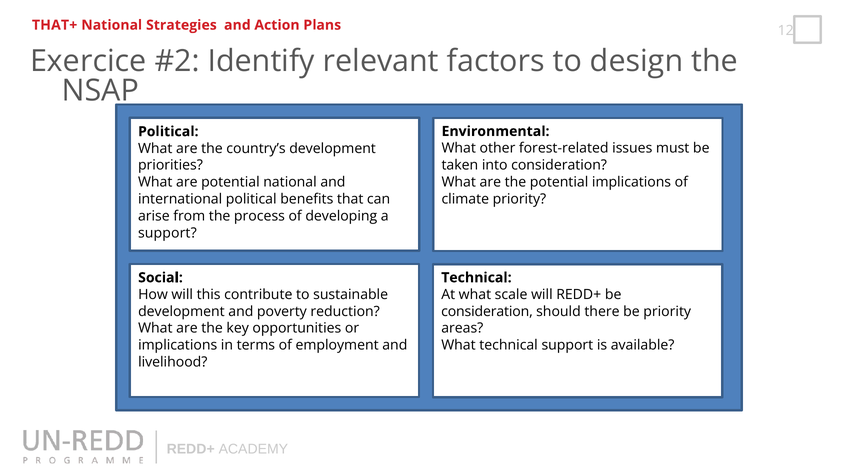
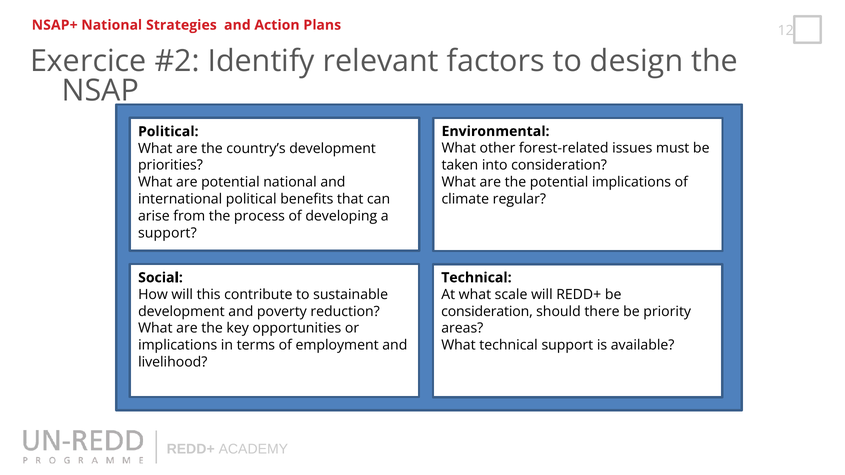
THAT+: THAT+ -> NSAP+
climate priority: priority -> regular
